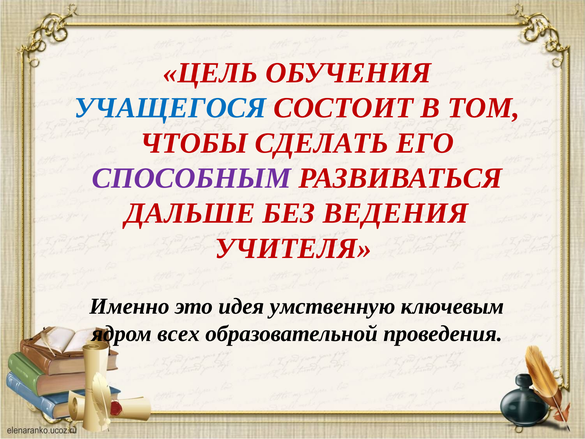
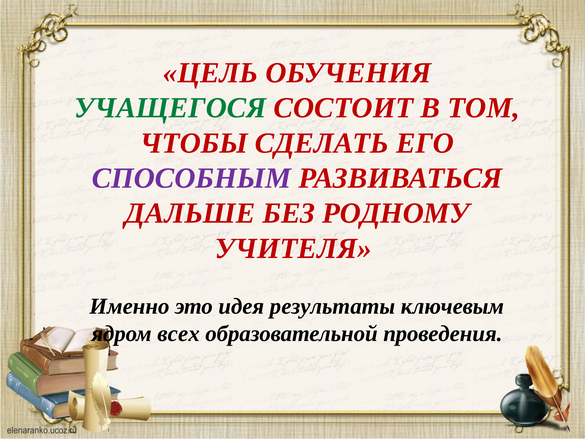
УЧАЩЕГОСЯ colour: blue -> green
ВЕДЕНИЯ: ВЕДЕНИЯ -> РОДНОМУ
умственную: умственную -> результаты
